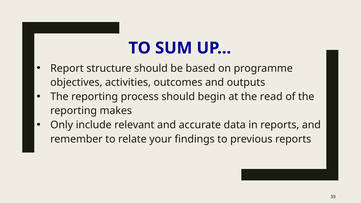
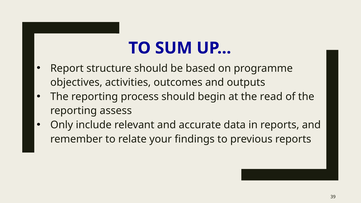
makes: makes -> assess
